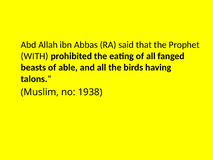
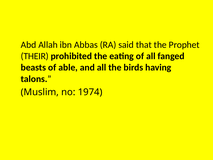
WITH: WITH -> THEIR
1938: 1938 -> 1974
